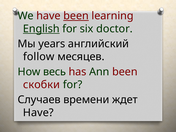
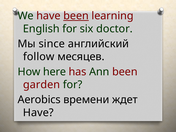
English underline: present -> none
years: years -> since
весь: весь -> here
скобки: скобки -> garden
Случаев: Случаев -> Aerobics
